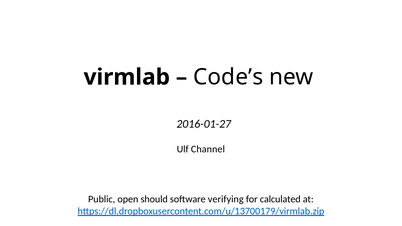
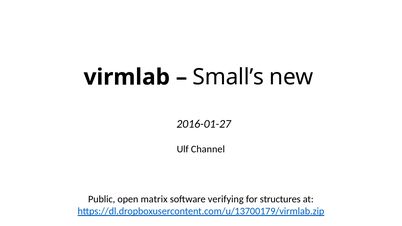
Code’s: Code’s -> Small’s
should: should -> matrix
calculated: calculated -> structures
